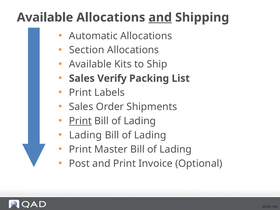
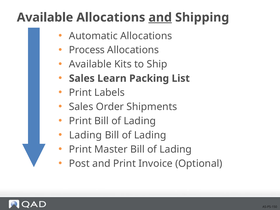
Section: Section -> Process
Verify: Verify -> Learn
Print at (80, 121) underline: present -> none
